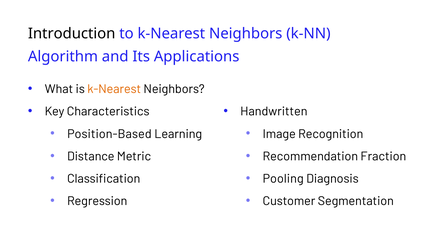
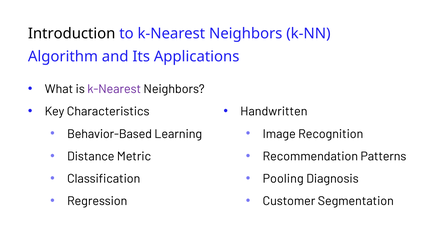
k-Nearest at (114, 89) colour: orange -> purple
Position-Based: Position-Based -> Behavior-Based
Fraction: Fraction -> Patterns
